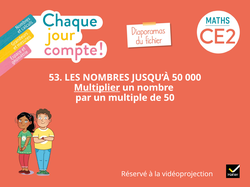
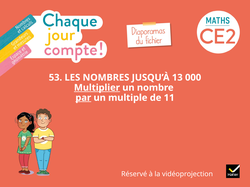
JUSQU’À 50: 50 -> 13
par underline: none -> present
de 50: 50 -> 11
